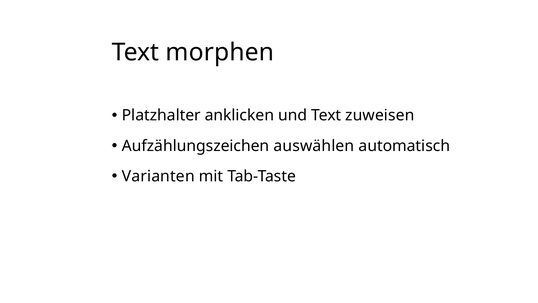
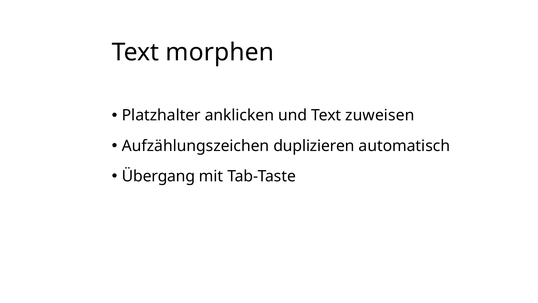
auswählen: auswählen -> duplizieren
Varianten: Varianten -> Übergang
